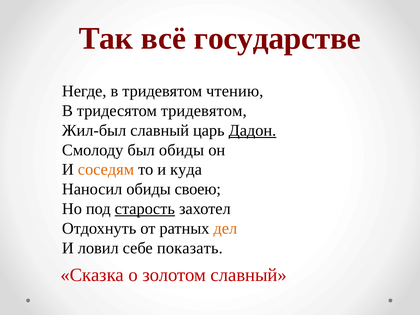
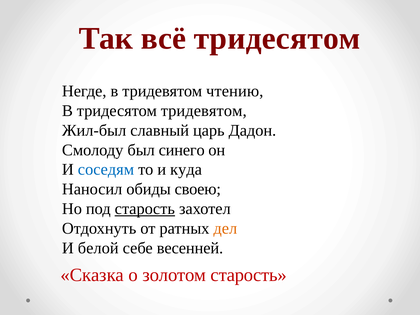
всё государстве: государстве -> тридесятом
Дадон underline: present -> none
был обиды: обиды -> синего
соседям colour: orange -> blue
ловил: ловил -> белой
показать: показать -> весенней
золотом славный: славный -> старость
